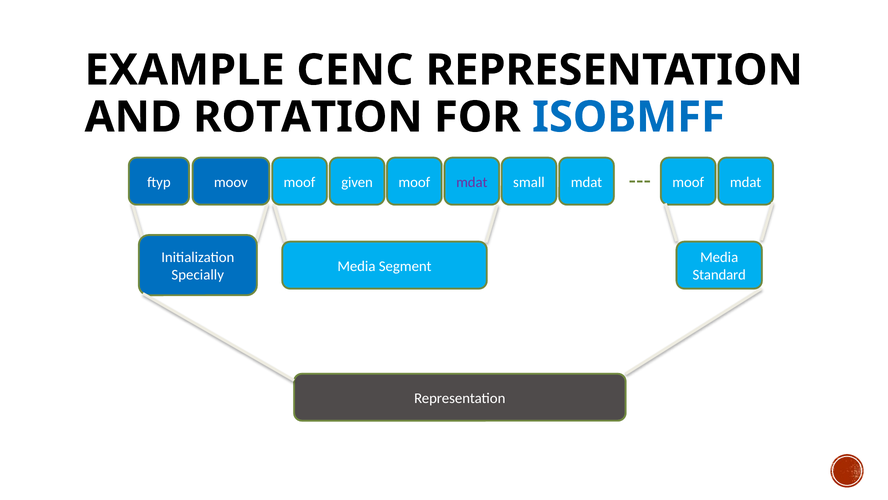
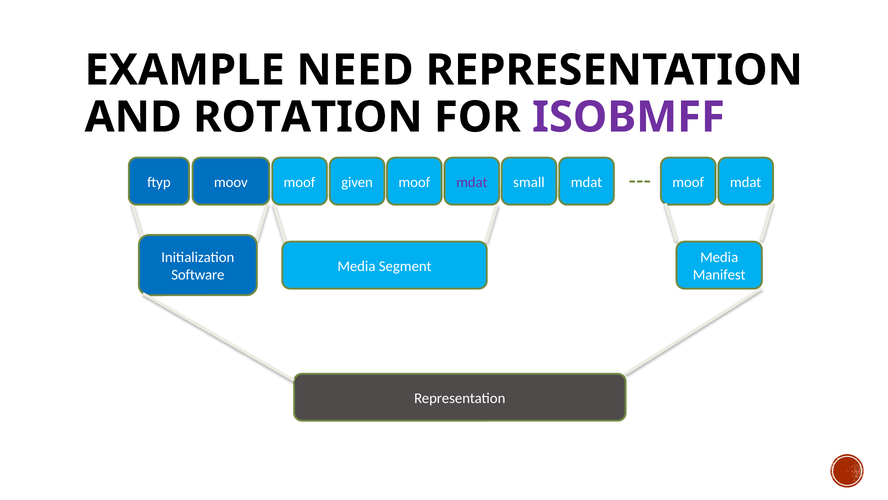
CENC: CENC -> NEED
ISOBMFF colour: blue -> purple
Specially: Specially -> Software
Standard: Standard -> Manifest
